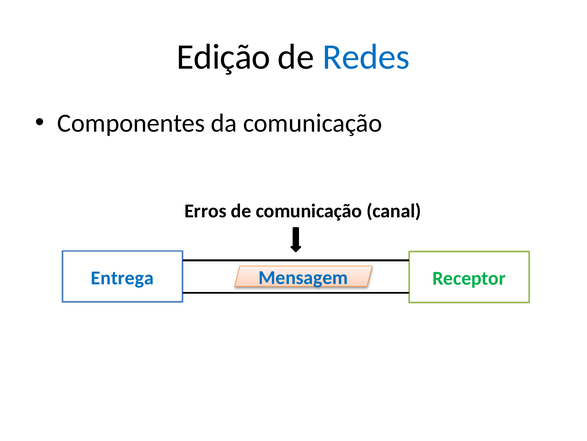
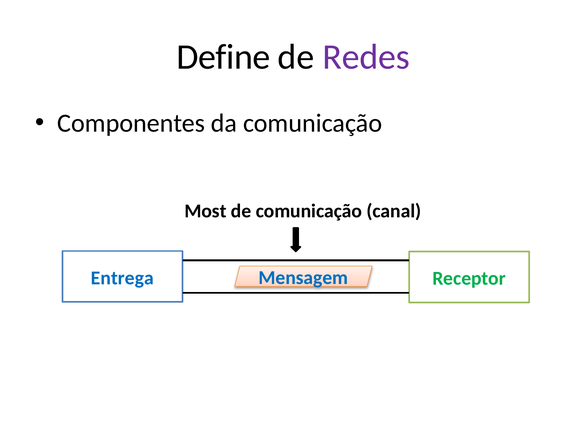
Edição: Edição -> Define
Redes colour: blue -> purple
Erros: Erros -> Most
